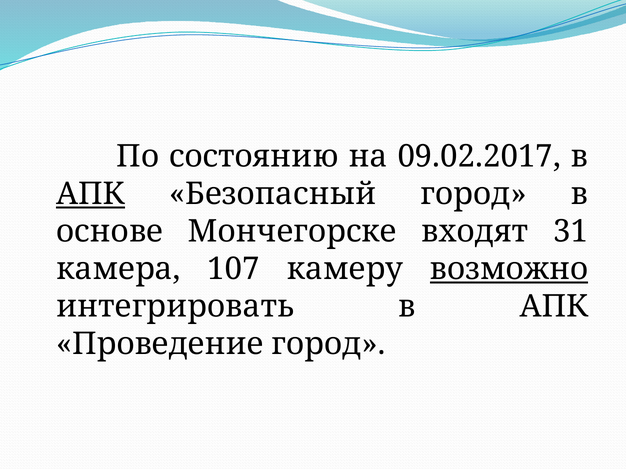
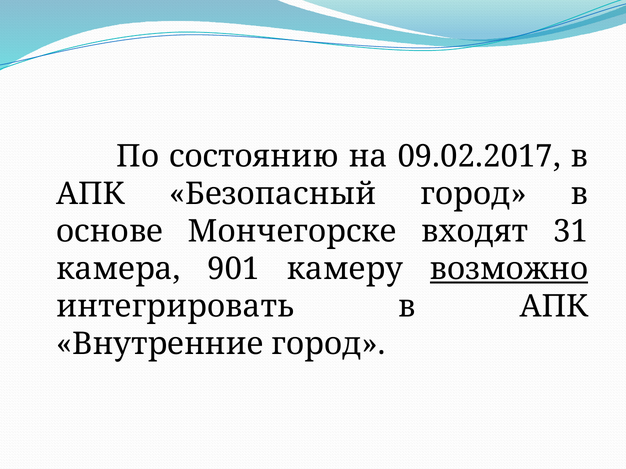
АПК at (91, 194) underline: present -> none
107: 107 -> 901
Проведение: Проведение -> Внутренние
